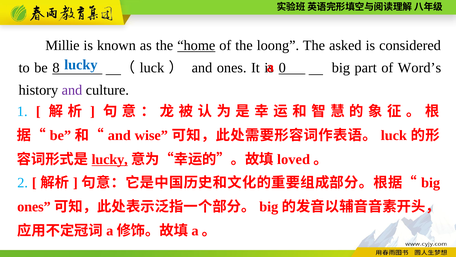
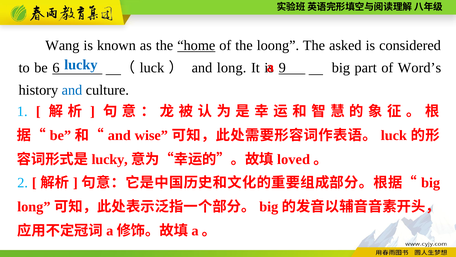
Millie: Millie -> Wang
8: 8 -> 6
and ones: ones -> long
0: 0 -> 9
and at (72, 90) colour: purple -> blue
lucky at (110, 159) underline: present -> none
ones at (34, 207): ones -> long
